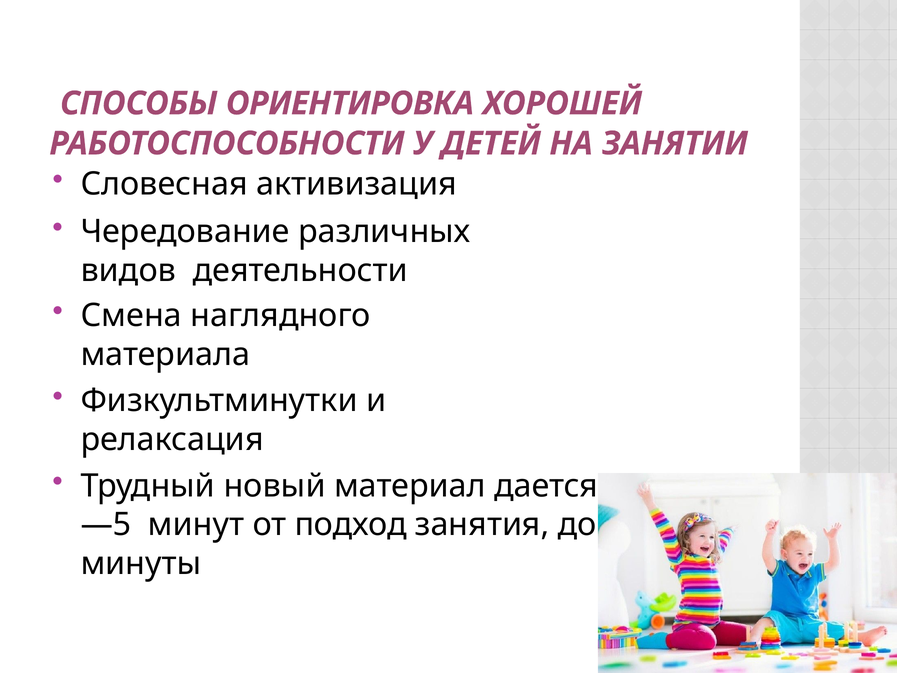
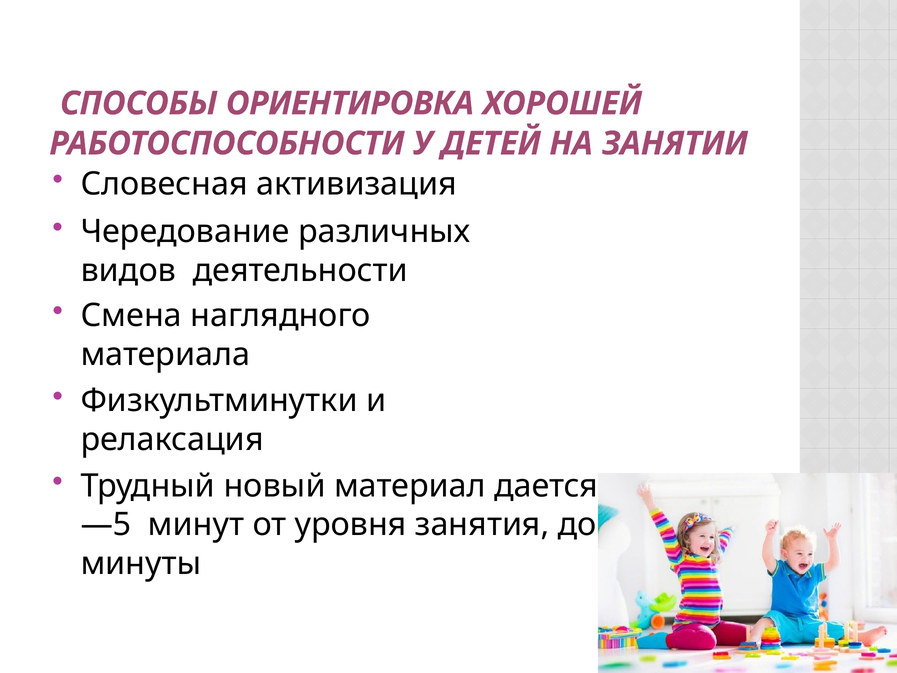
подход: подход -> уровня
